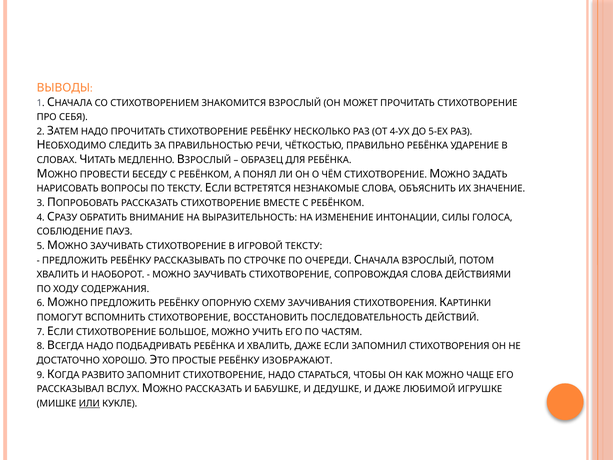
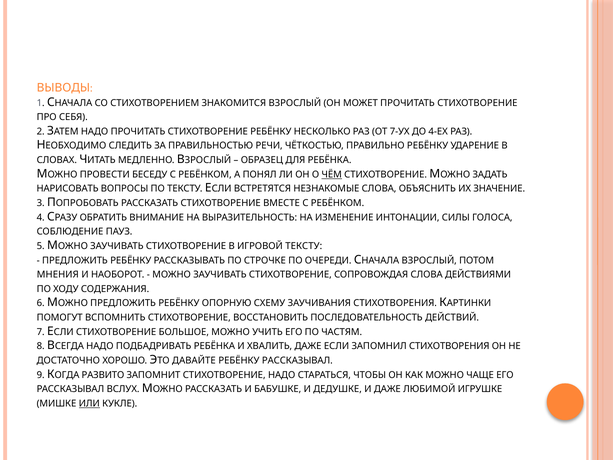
4-УХ: 4-УХ -> 7-УХ
5-ЕХ: 5-ЕХ -> 4-ЕХ
ПРАВИЛЬНО РЕБЁНКА: РЕБЁНКА -> РЕБЁНКУ
ЧЁМ underline: none -> present
ХВАЛИТЬ at (58, 275): ХВАЛИТЬ -> МНЕНИЯ
ПРОСТЫЕ: ПРОСТЫЕ -> ДАВАЙТЕ
РЕБЁНКУ ИЗОБРАЖАЮТ: ИЗОБРАЖАЮТ -> РАССКАЗЫВАЛ
